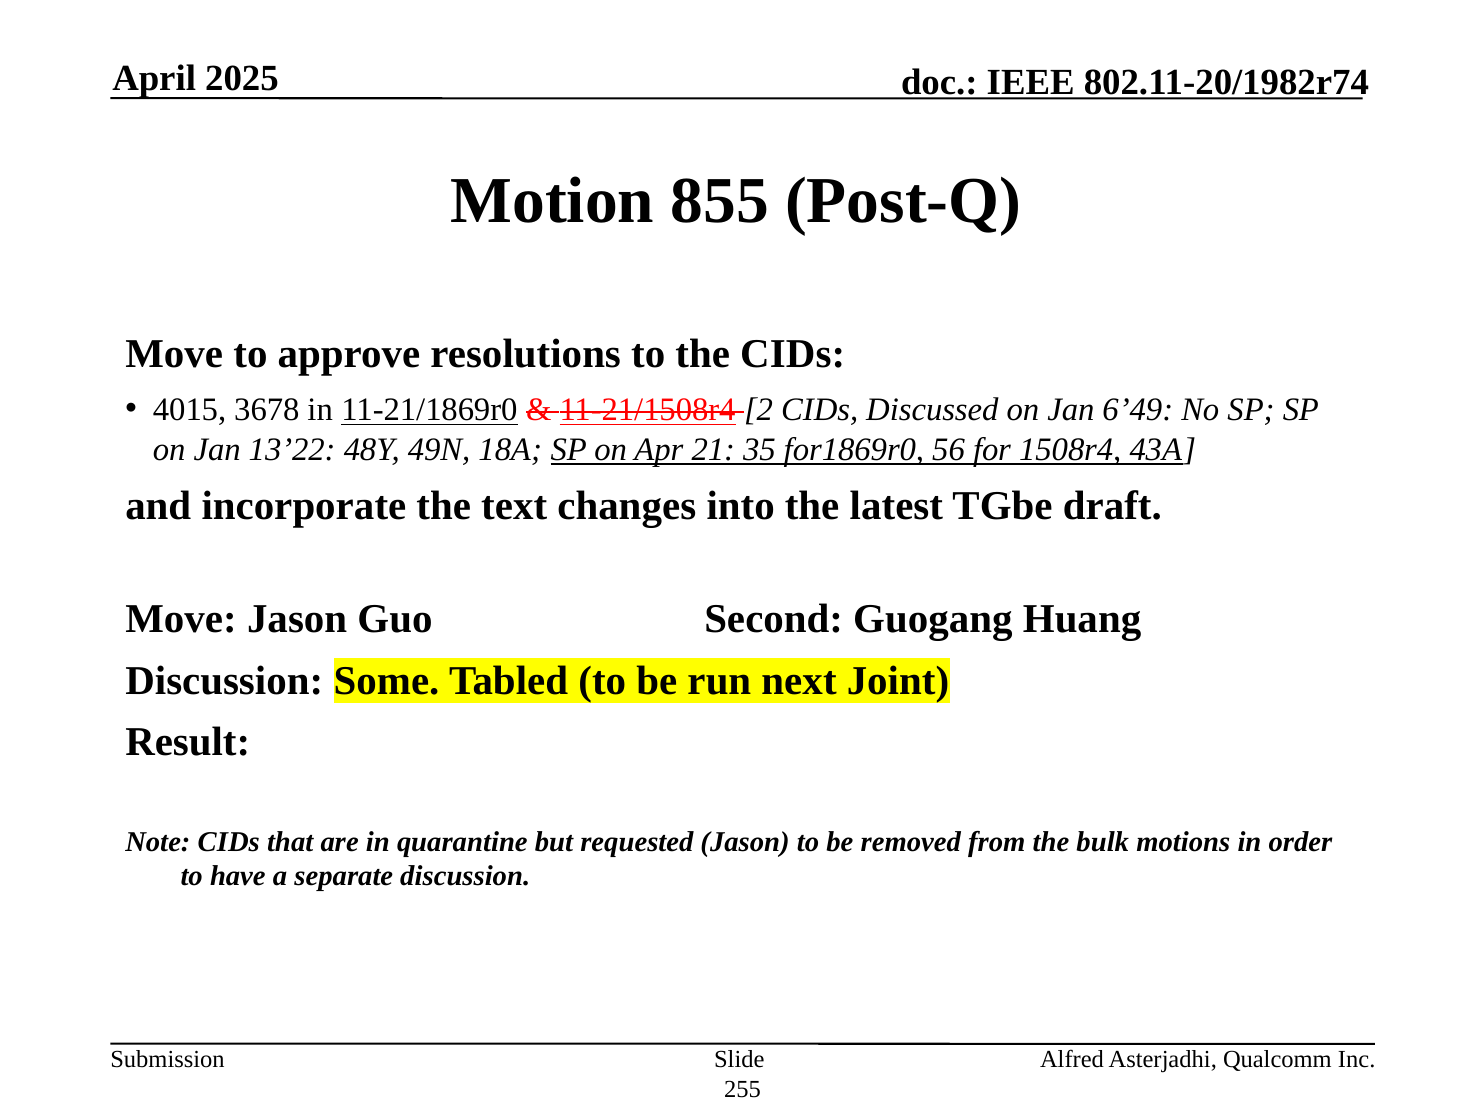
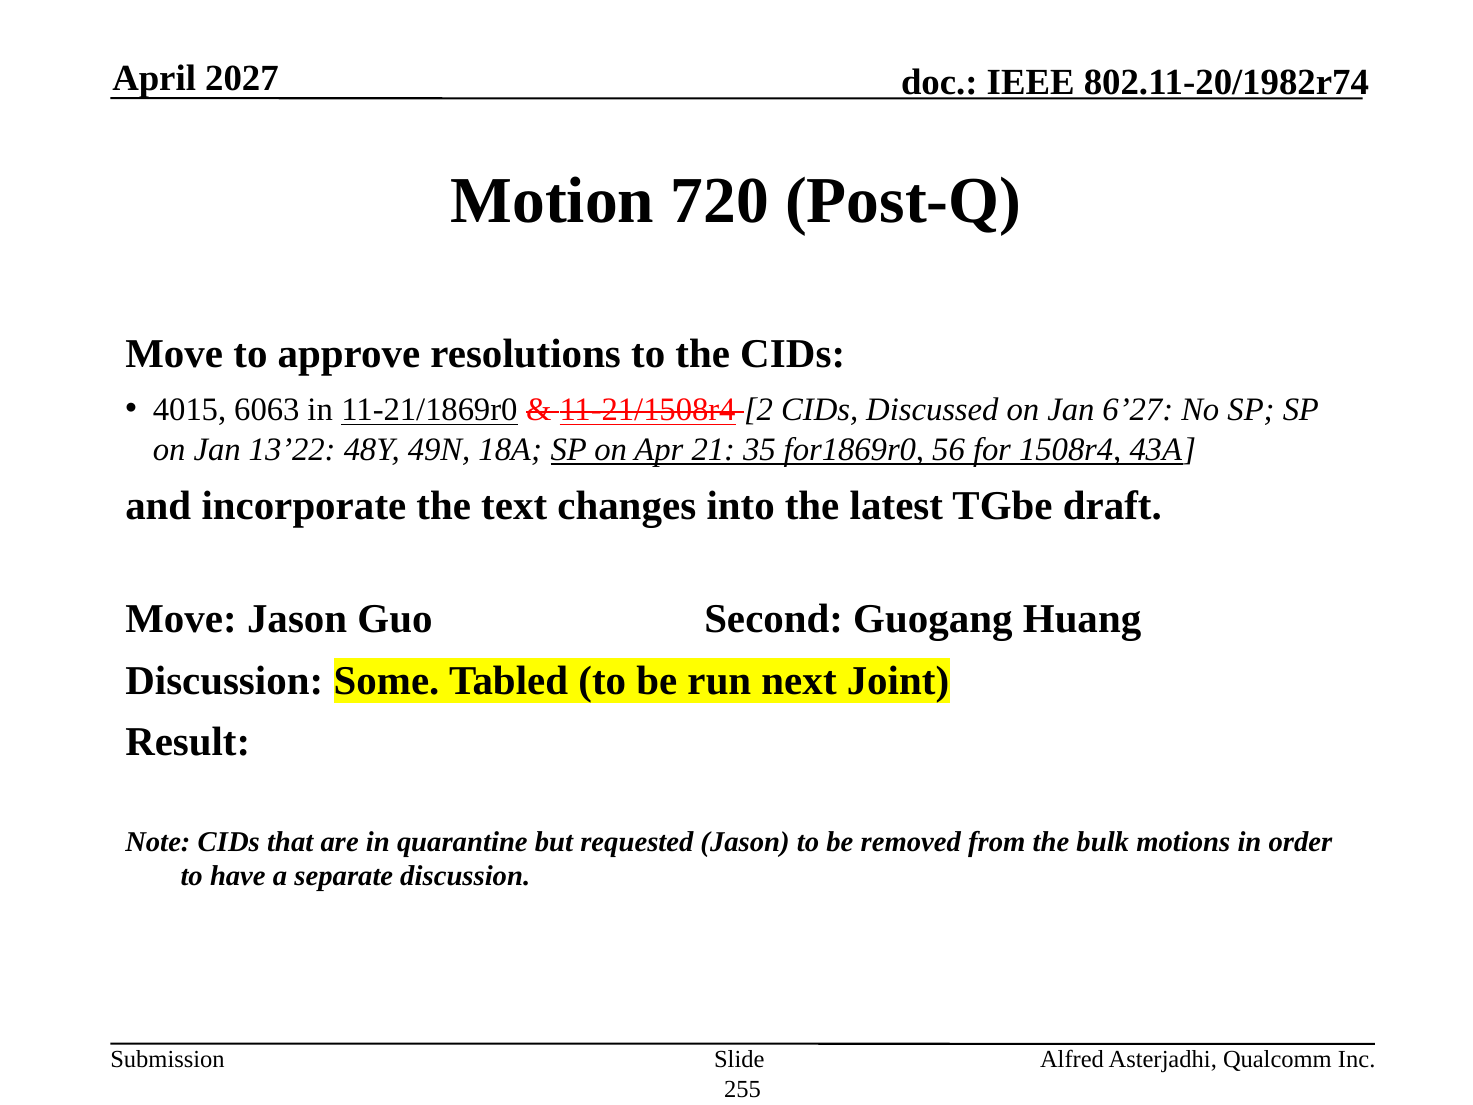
2025: 2025 -> 2027
855: 855 -> 720
3678: 3678 -> 6063
6’49: 6’49 -> 6’27
